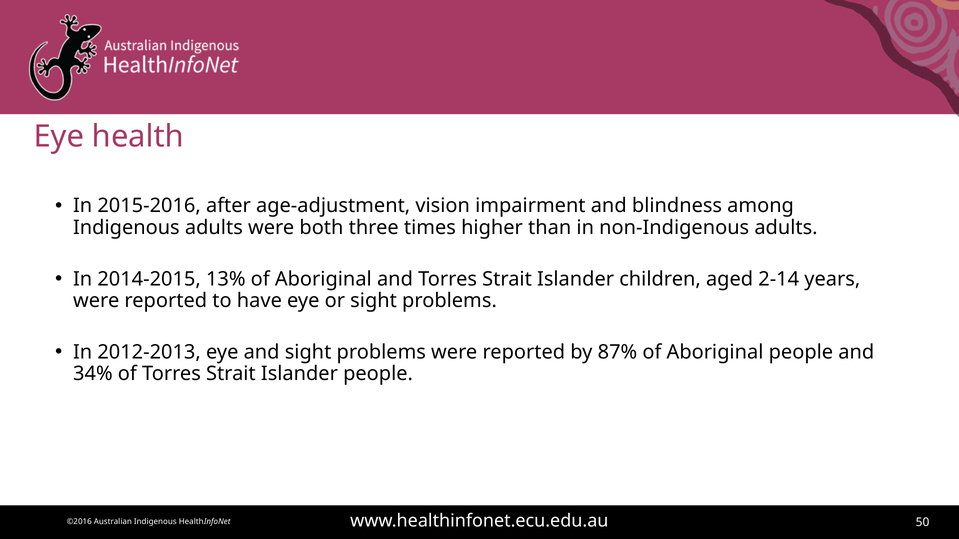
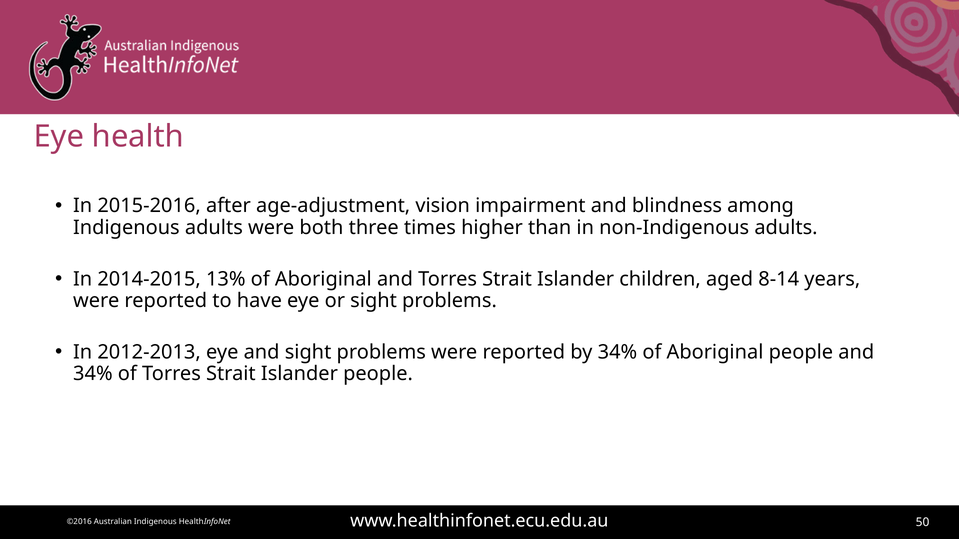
2-14: 2-14 -> 8-14
by 87%: 87% -> 34%
